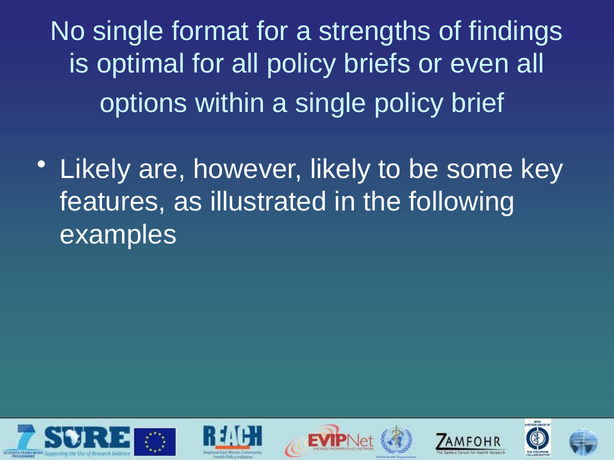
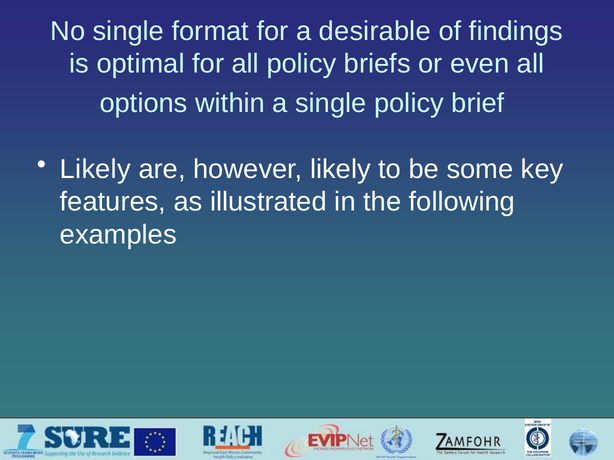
strengths: strengths -> desirable
